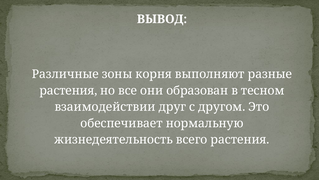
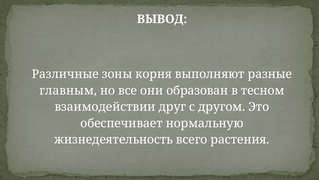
растения at (68, 90): растения -> главным
